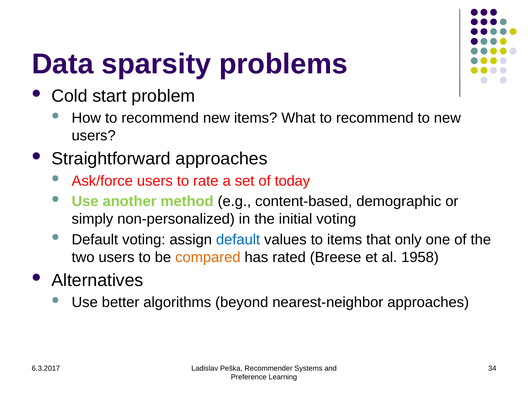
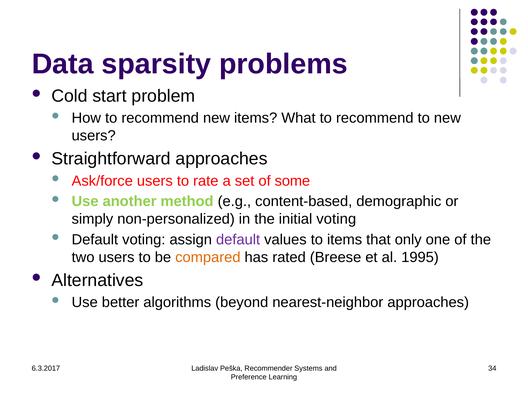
today: today -> some
default at (238, 240) colour: blue -> purple
1958: 1958 -> 1995
